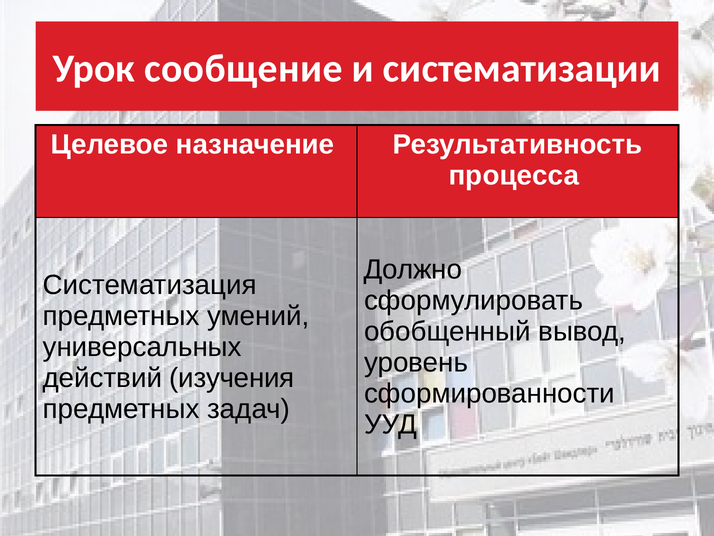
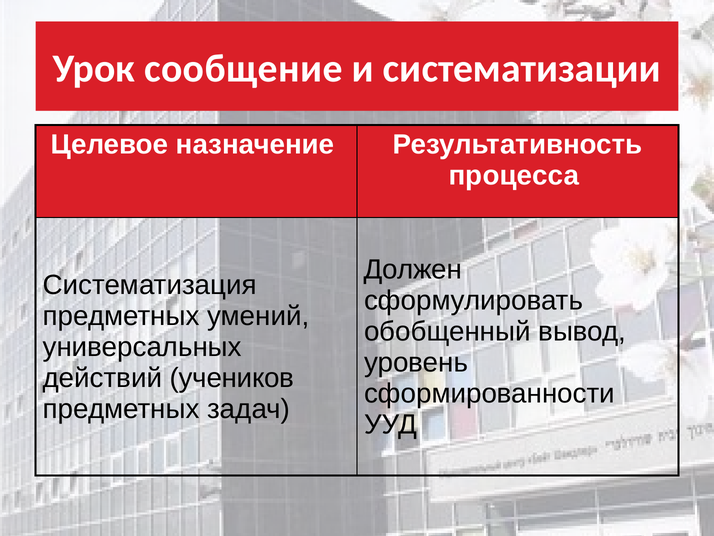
Должно: Должно -> Должен
изучения: изучения -> учеников
